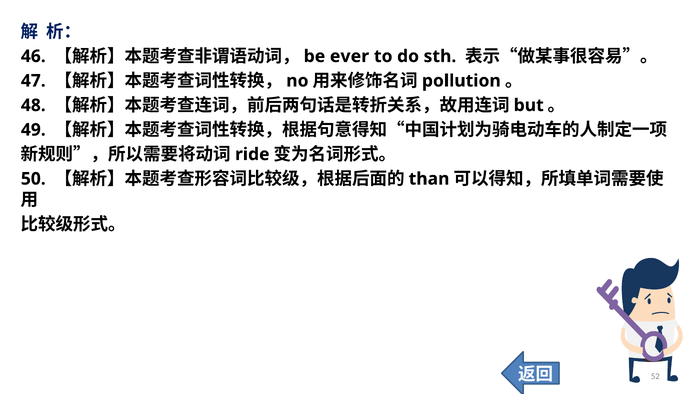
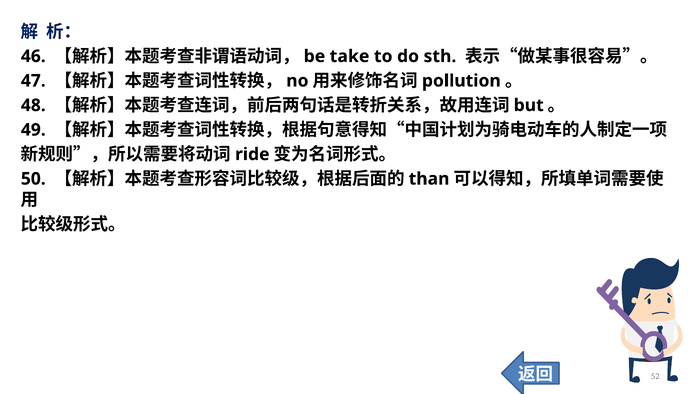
ever: ever -> take
